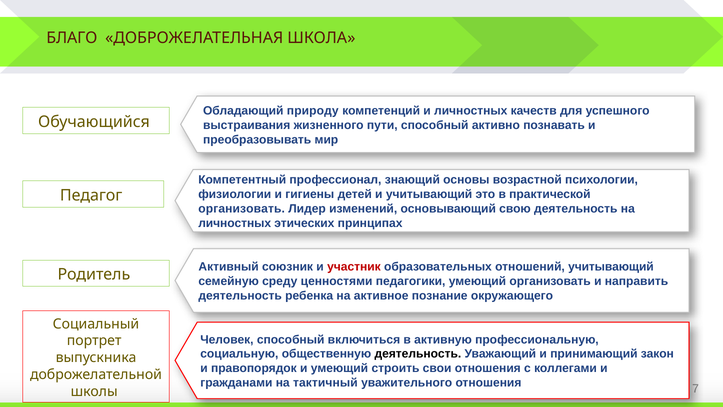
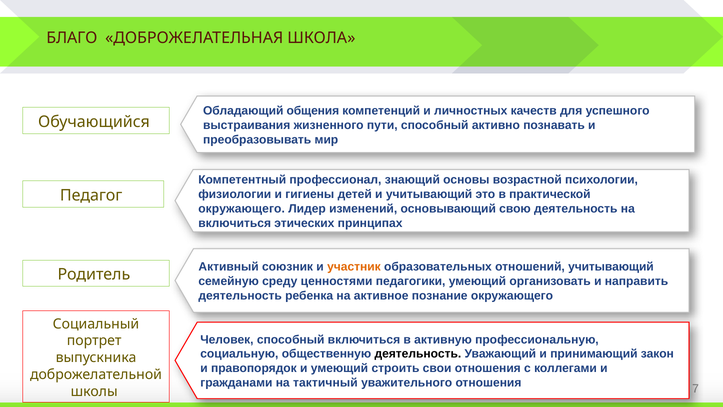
природу: природу -> общения
организовать at (242, 209): организовать -> окружающего
личностных at (235, 223): личностных -> включиться
участник colour: red -> orange
